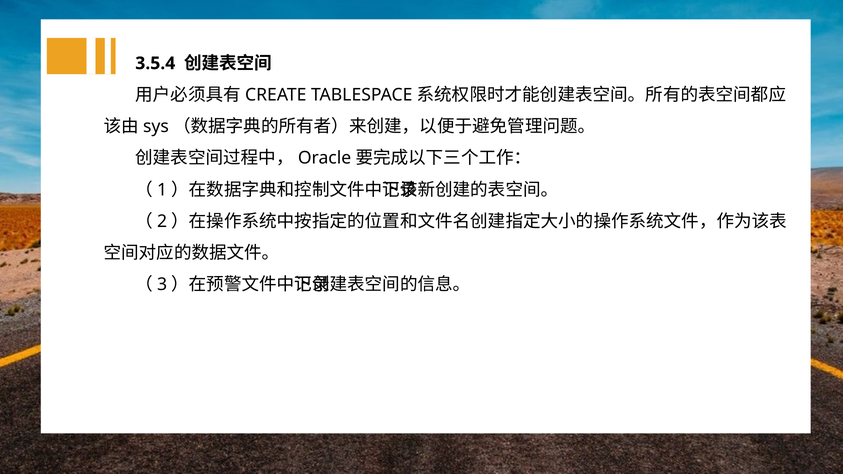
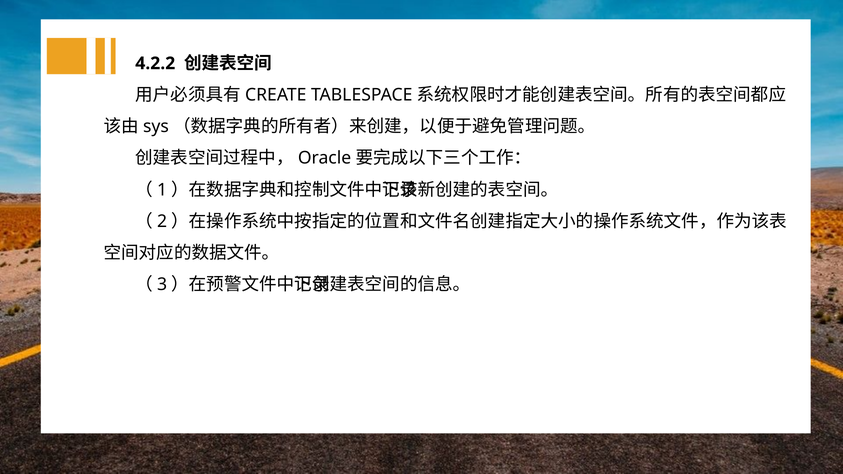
3.5.4: 3.5.4 -> 4.2.2
